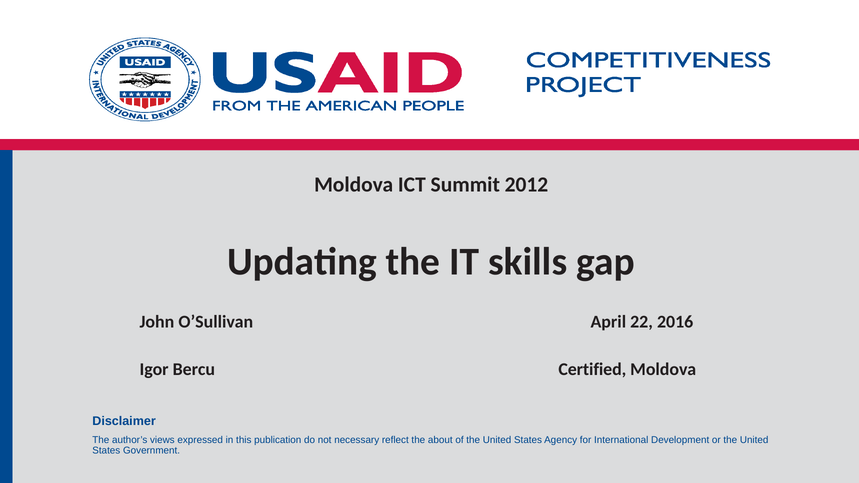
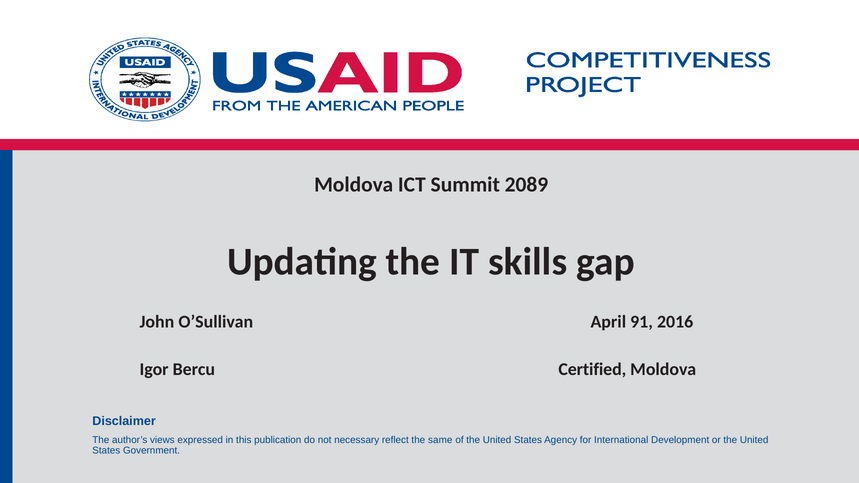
2012: 2012 -> 2089
22: 22 -> 91
about: about -> same
